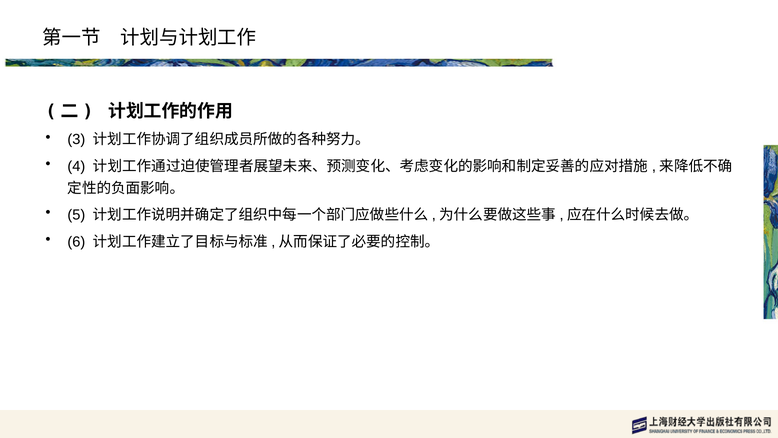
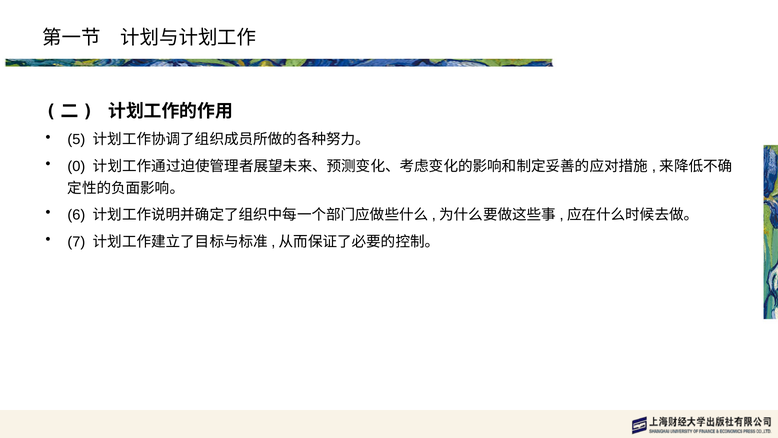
3: 3 -> 5
4: 4 -> 0
5: 5 -> 6
6: 6 -> 7
